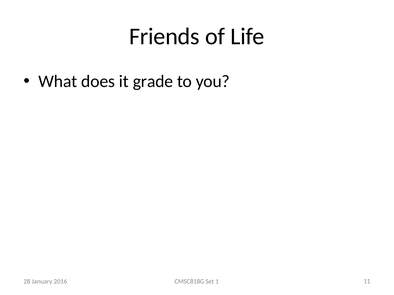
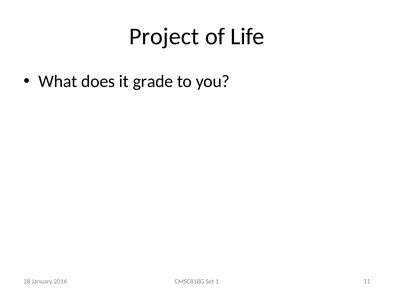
Friends: Friends -> Project
